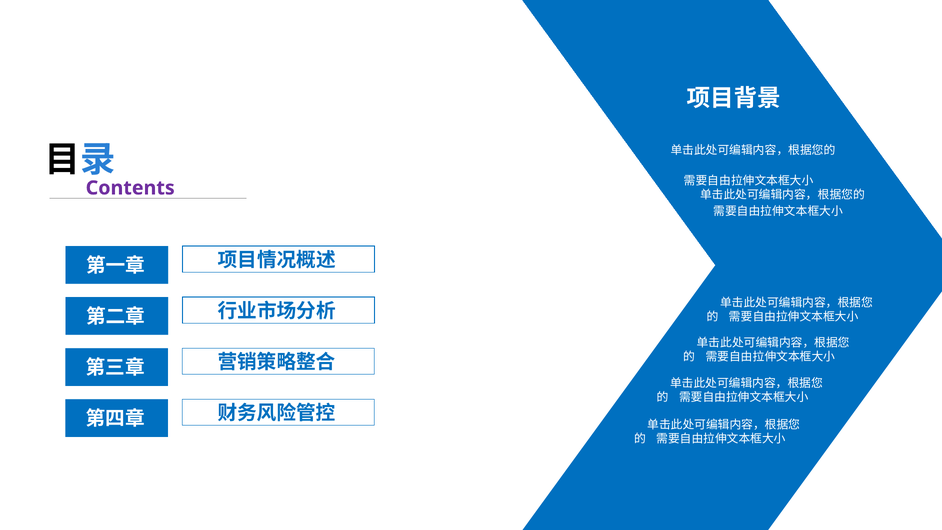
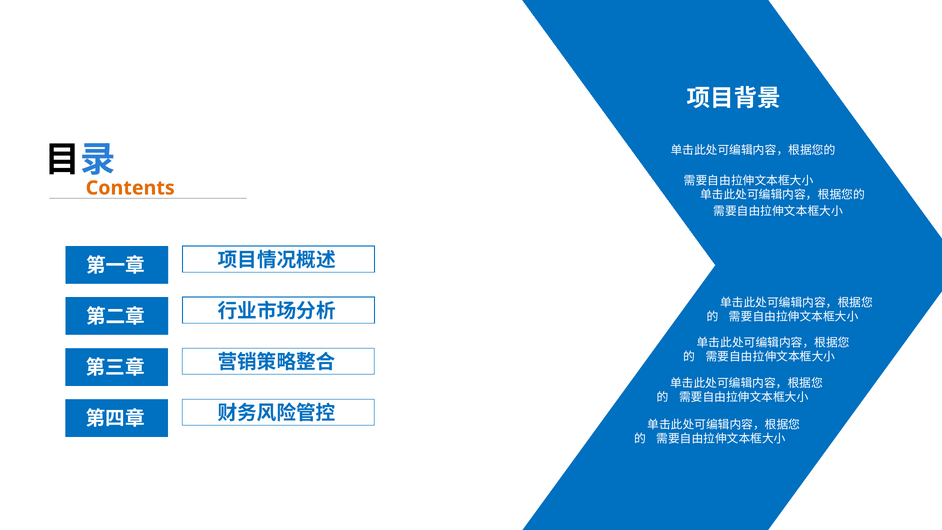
Contents colour: purple -> orange
